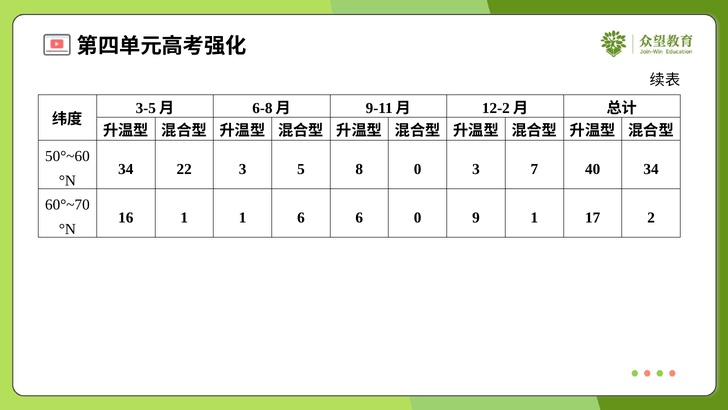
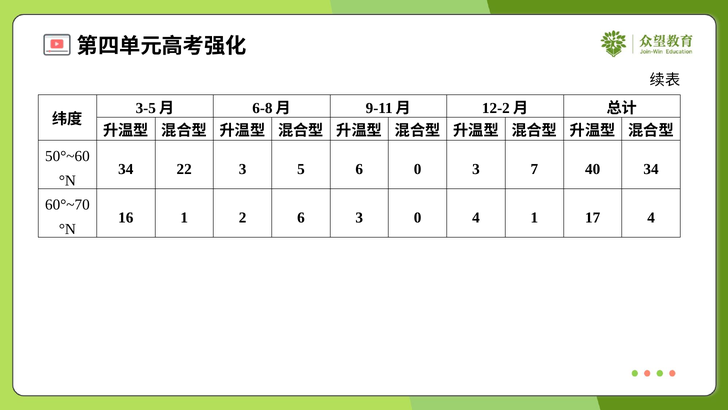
5 8: 8 -> 6
1 1: 1 -> 2
6 6: 6 -> 3
0 9: 9 -> 4
17 2: 2 -> 4
